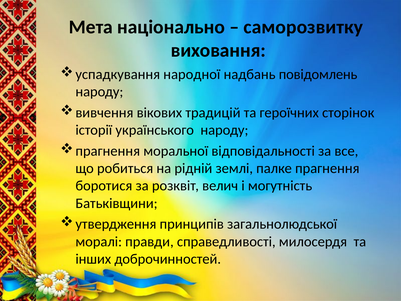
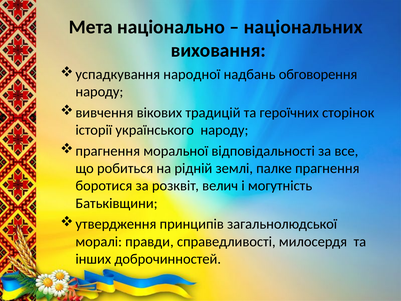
саморозвитку: саморозвитку -> національних
повідомлень: повідомлень -> обговорення
